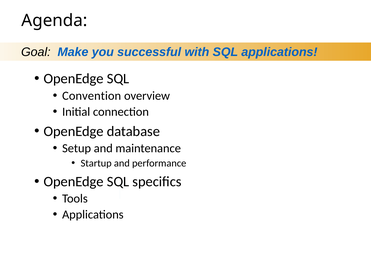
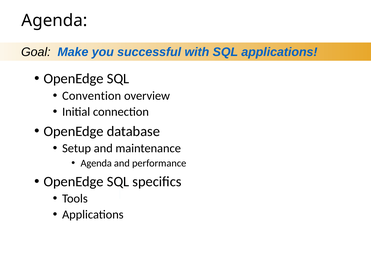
Startup at (96, 163): Startup -> Agenda
